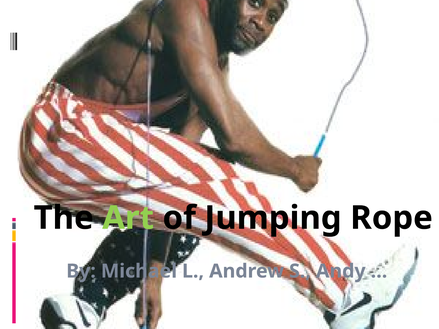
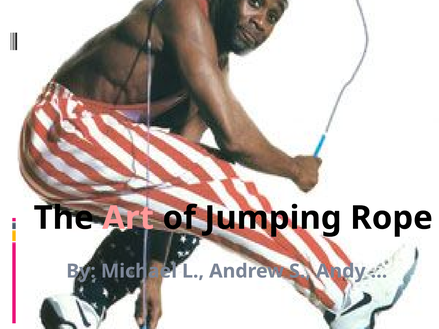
Art colour: light green -> pink
